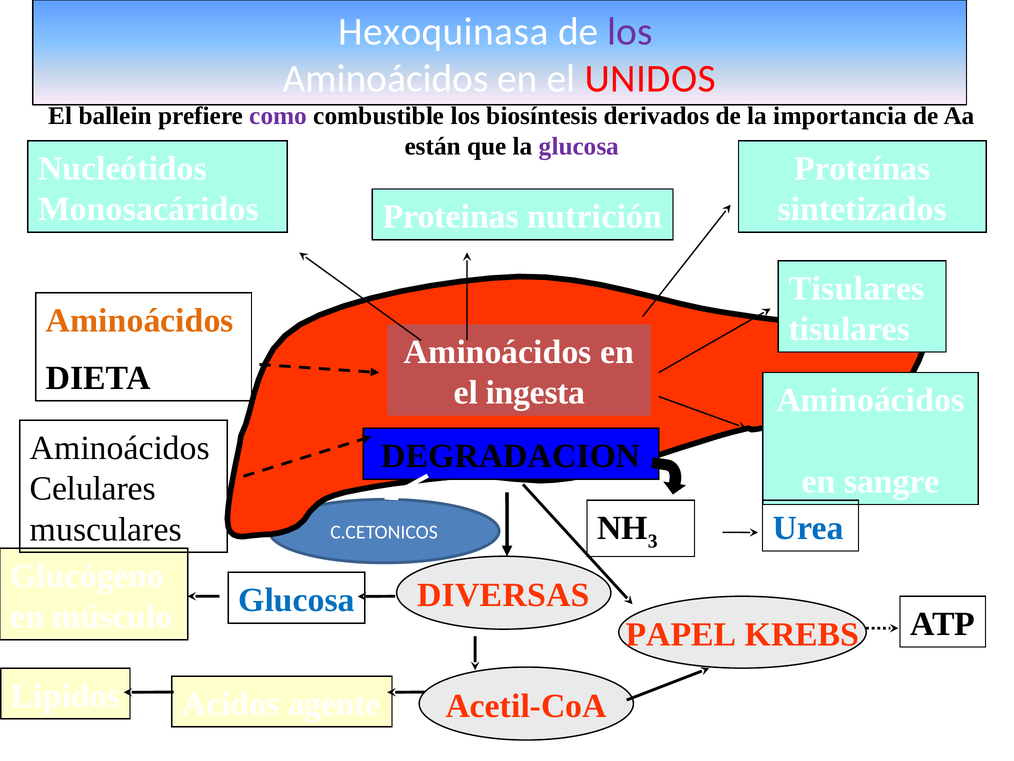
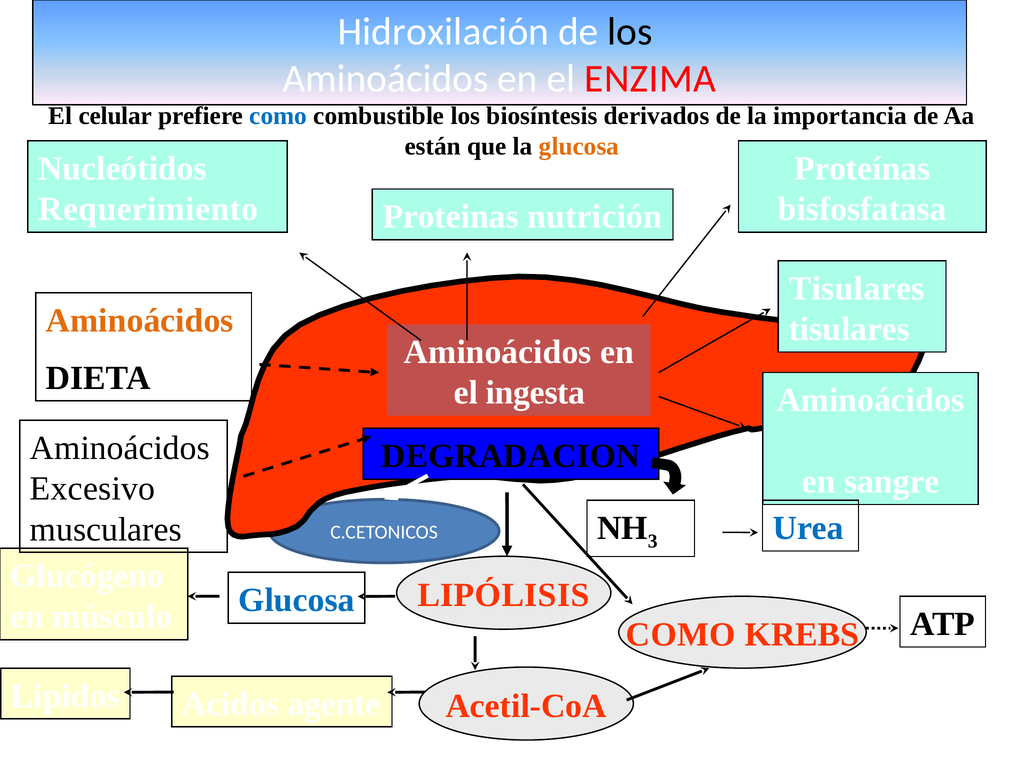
Hexoquinasa: Hexoquinasa -> Hidroxilación
los at (630, 31) colour: purple -> black
UNIDOS: UNIDOS -> ENZIMA
ballein: ballein -> celular
como at (278, 116) colour: purple -> blue
glucosa at (579, 146) colour: purple -> orange
Monosacáridos: Monosacáridos -> Requerimiento
sintetizados: sintetizados -> bisfosfatasa
Celulares: Celulares -> Excesivo
DIVERSAS: DIVERSAS -> LIPÓLISIS
PAPEL at (681, 634): PAPEL -> COMO
